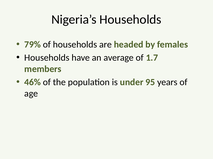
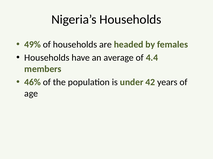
79%: 79% -> 49%
1.7: 1.7 -> 4.4
95: 95 -> 42
